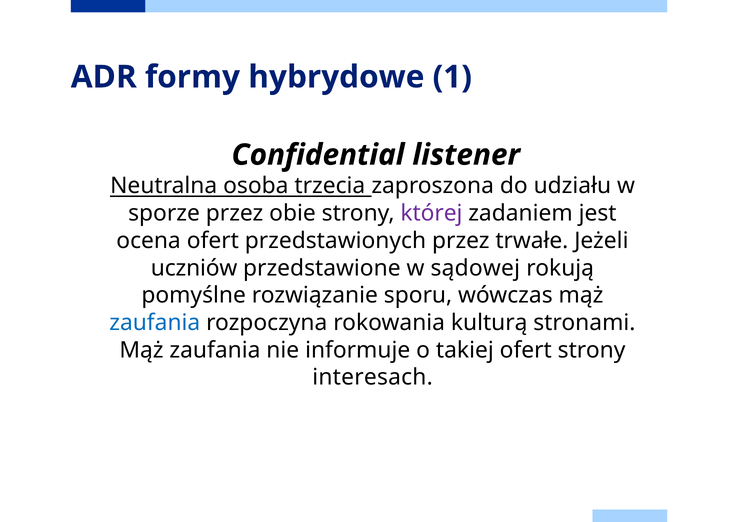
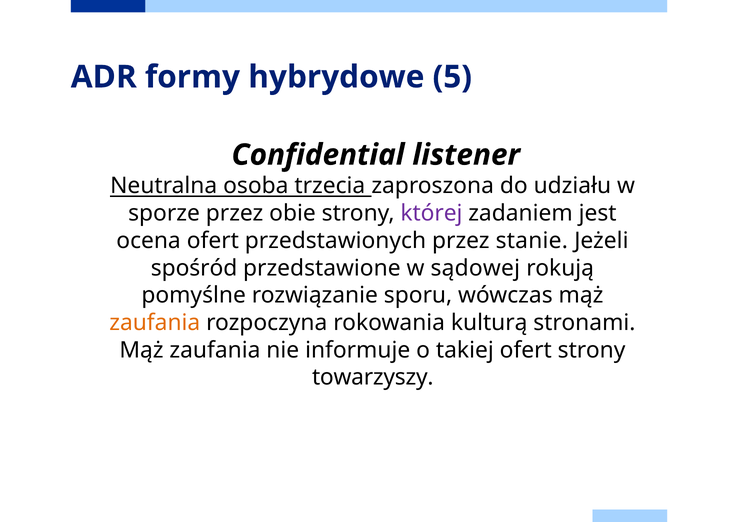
1: 1 -> 5
trwałe: trwałe -> stanie
uczniów: uczniów -> spośród
zaufania at (155, 323) colour: blue -> orange
interesach: interesach -> towarzyszy
